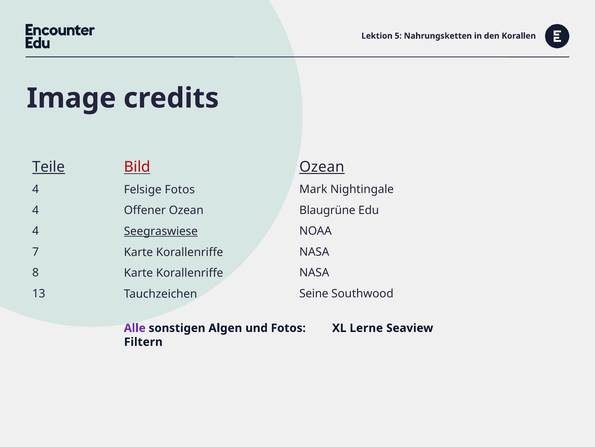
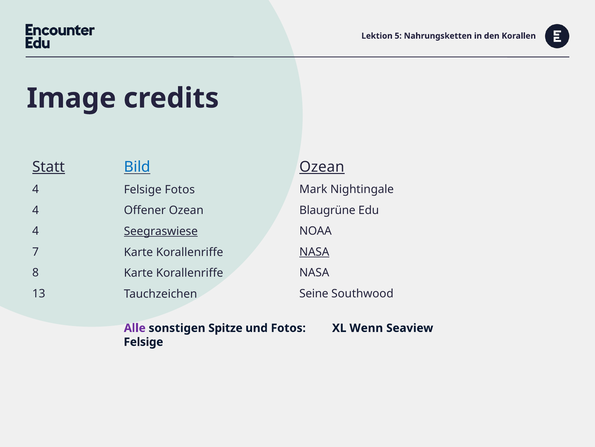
Teile: Teile -> Statt
Bild colour: red -> blue
NASA at (314, 252) underline: none -> present
Algen: Algen -> Spitze
Lerne: Lerne -> Wenn
Filtern at (143, 341): Filtern -> Felsige
